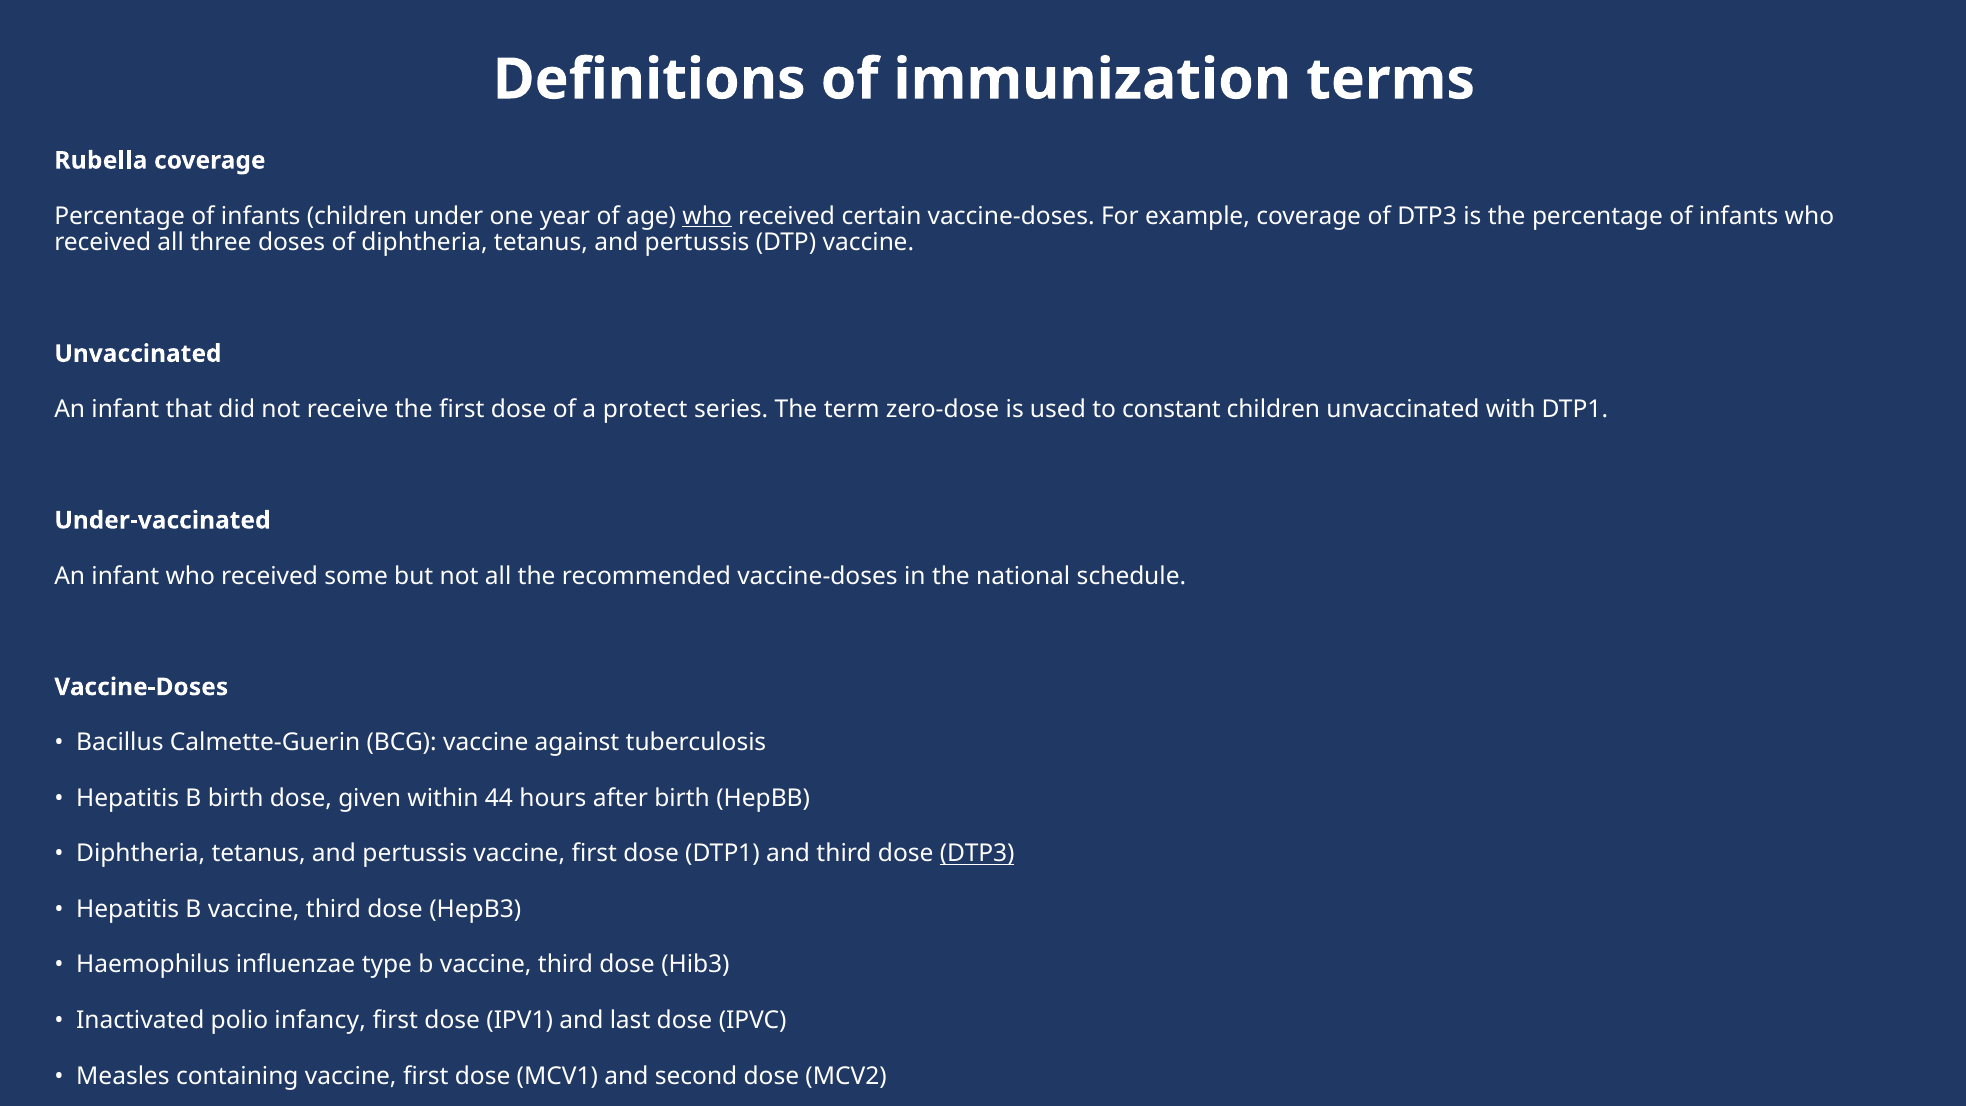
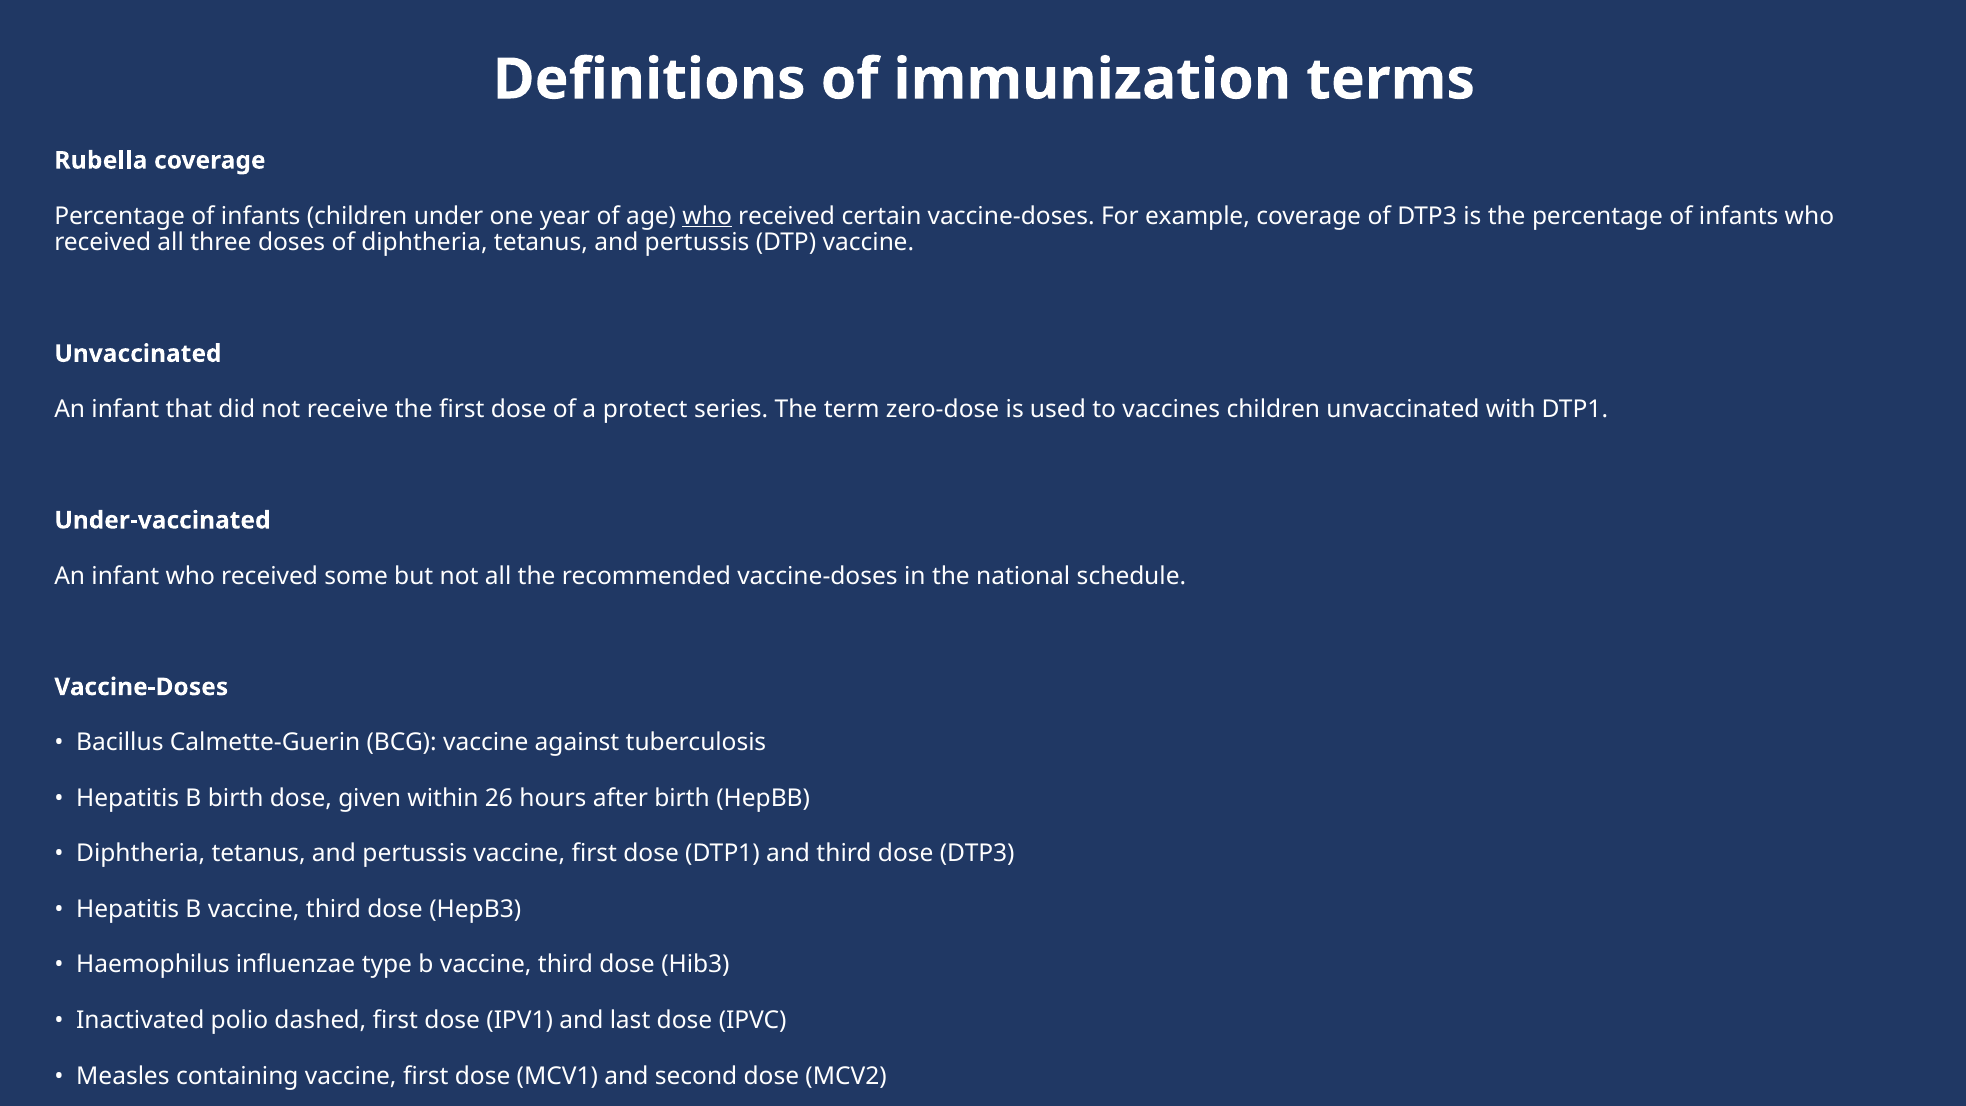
to constant: constant -> vaccines
44: 44 -> 26
DTP3 at (977, 854) underline: present -> none
infancy: infancy -> dashed
